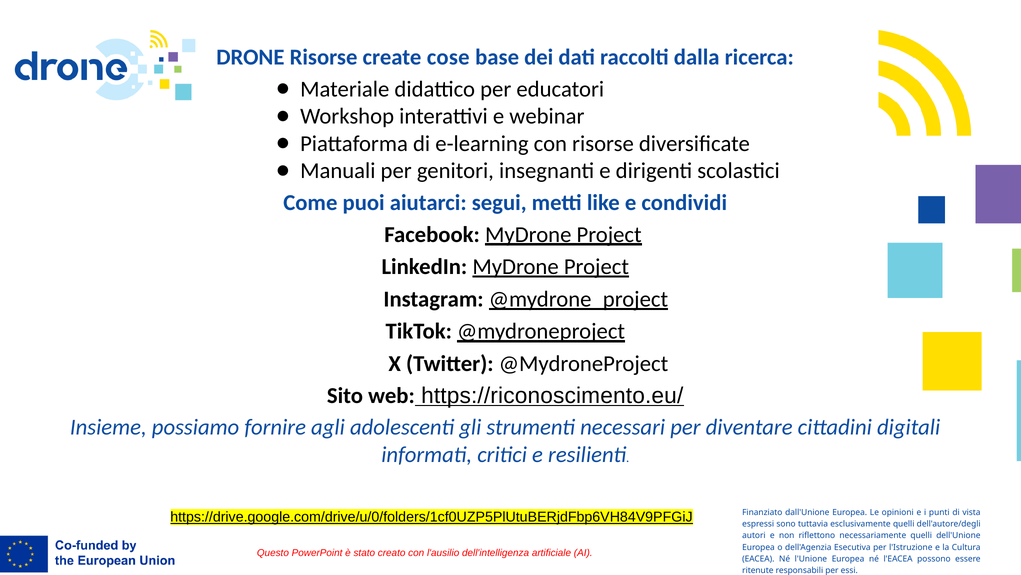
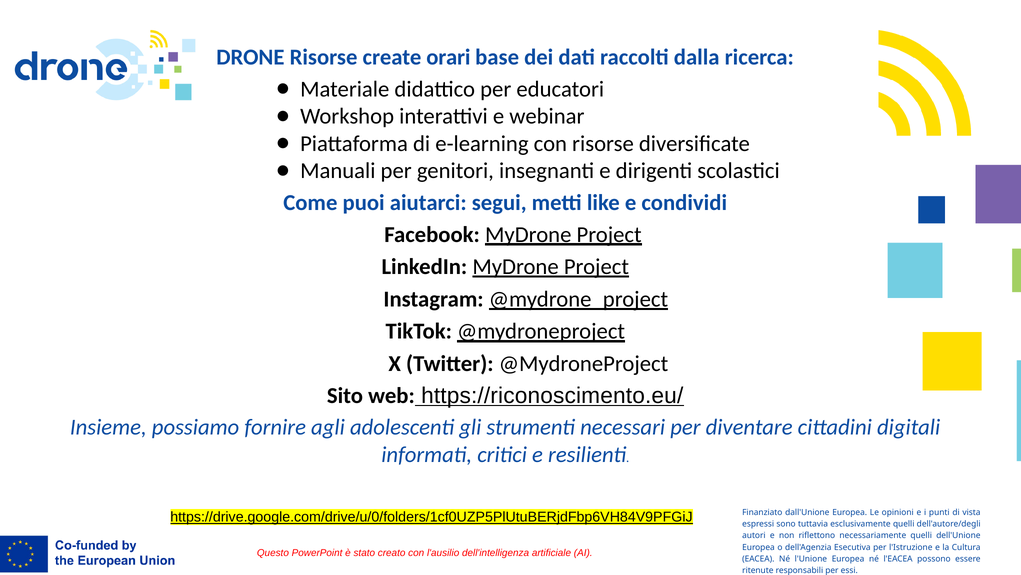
cose: cose -> orari
